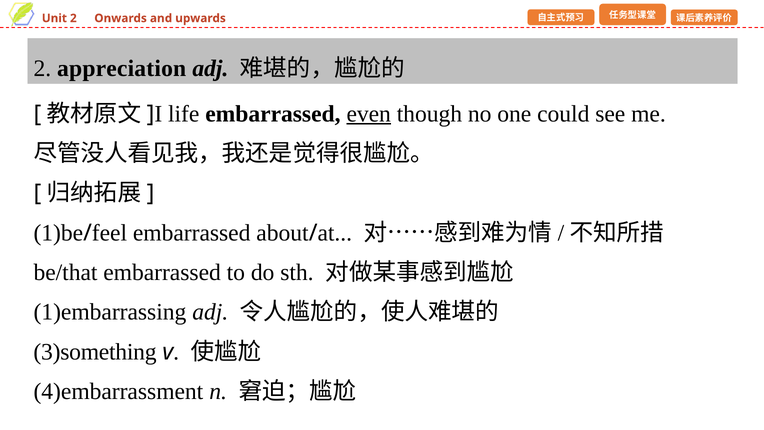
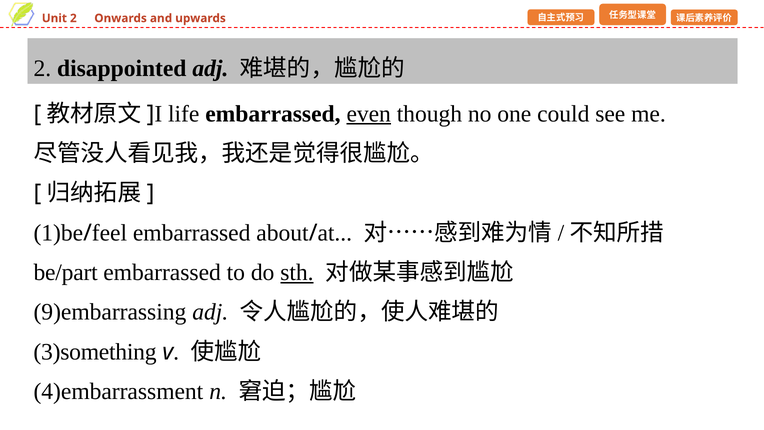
appreciation: appreciation -> disappointed
be/that: be/that -> be/part
sth underline: none -> present
1)embarrassing: 1)embarrassing -> 9)embarrassing
